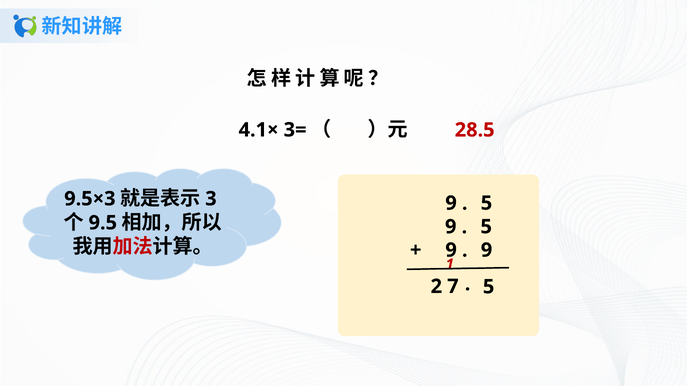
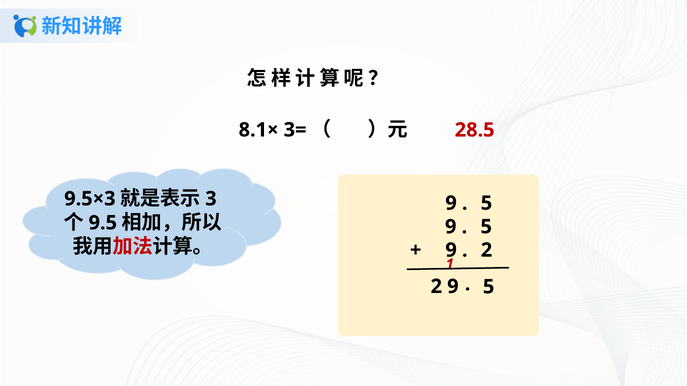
4.1×: 4.1× -> 8.1×
9 at (487, 250): 9 -> 2
2 7: 7 -> 9
